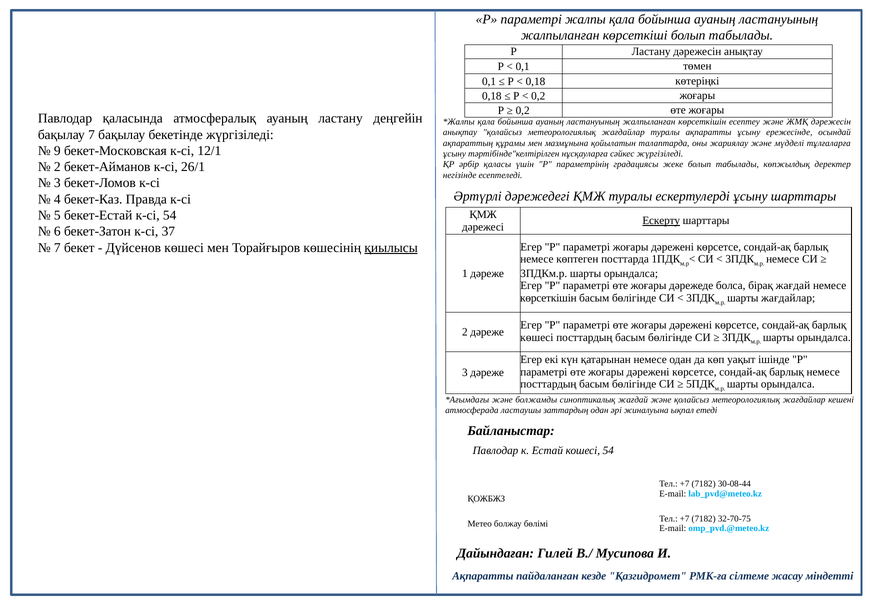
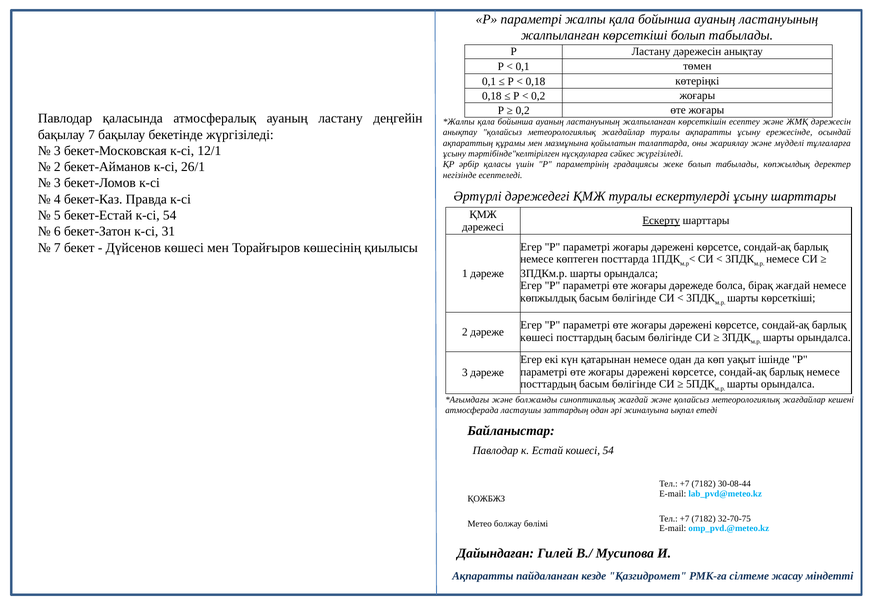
9 at (57, 151): 9 -> 3
37: 37 -> 31
қиылысы underline: present -> none
көрсеткішін at (548, 298): көрсеткішін -> көпжылдық
шарты жағдайлар: жағдайлар -> көрсеткіші
